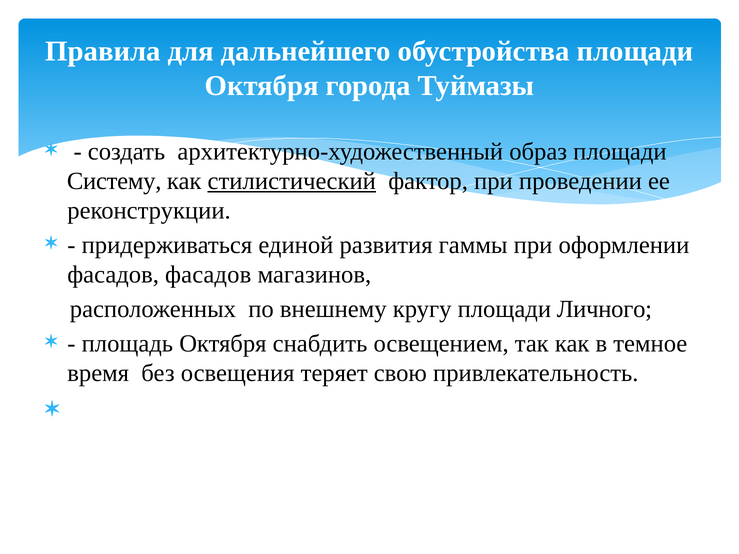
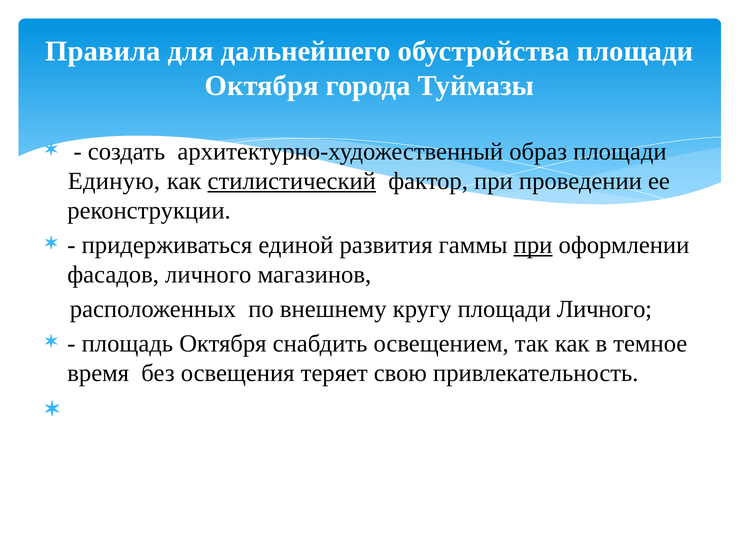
Систему: Систему -> Единую
при at (533, 245) underline: none -> present
фасадов фасадов: фасадов -> личного
